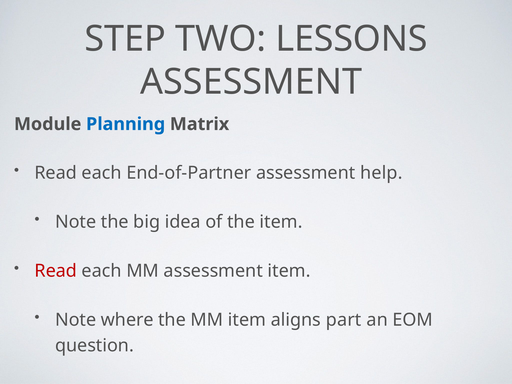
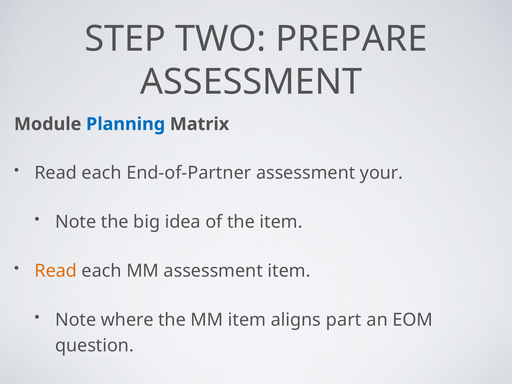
LESSONS: LESSONS -> PREPARE
help: help -> your
Read at (56, 271) colour: red -> orange
